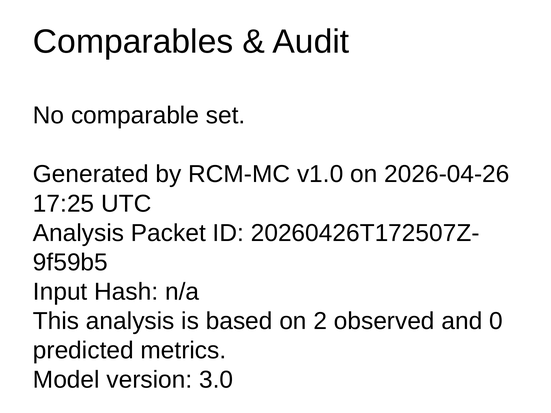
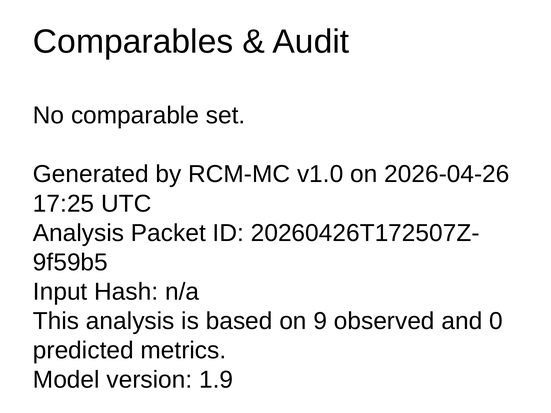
2: 2 -> 9
3.0: 3.0 -> 1.9
